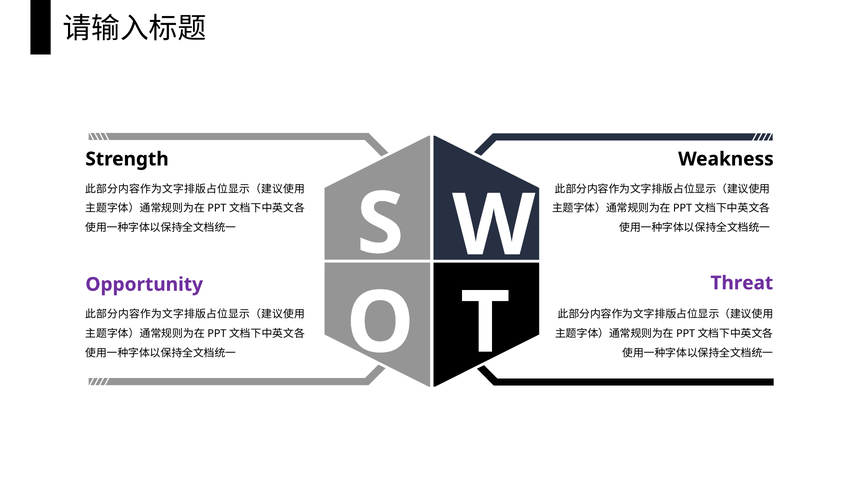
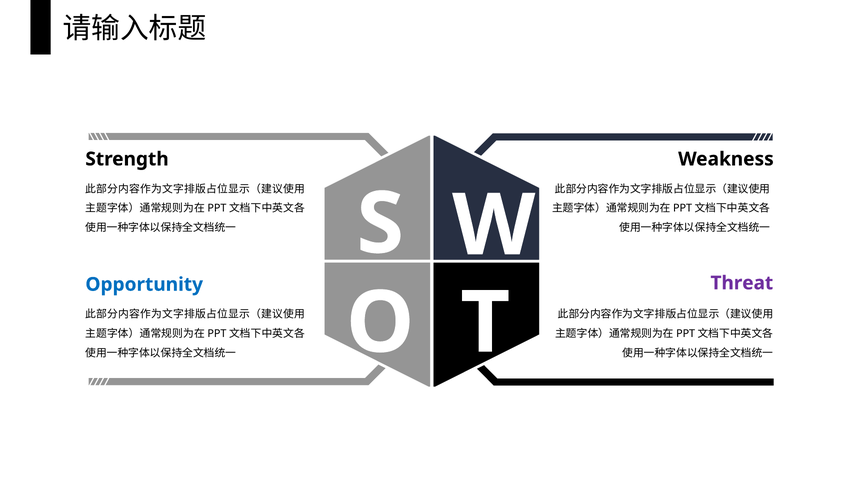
Opportunity colour: purple -> blue
